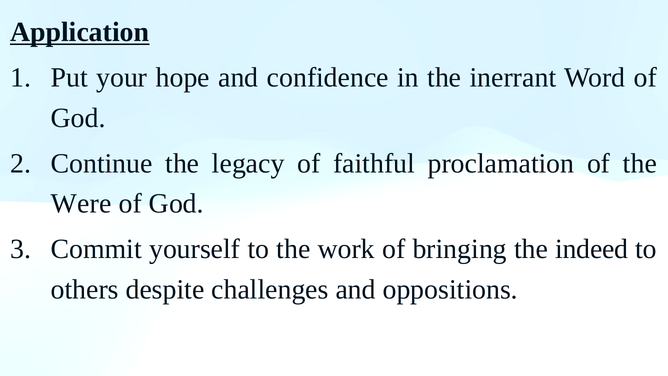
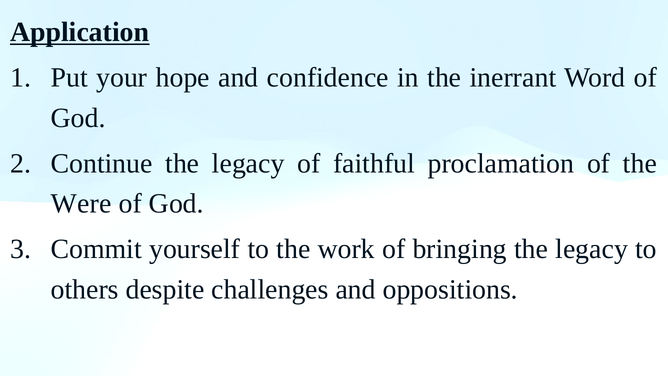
bringing the indeed: indeed -> legacy
